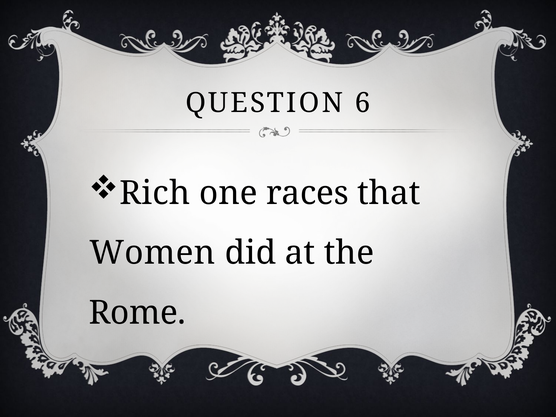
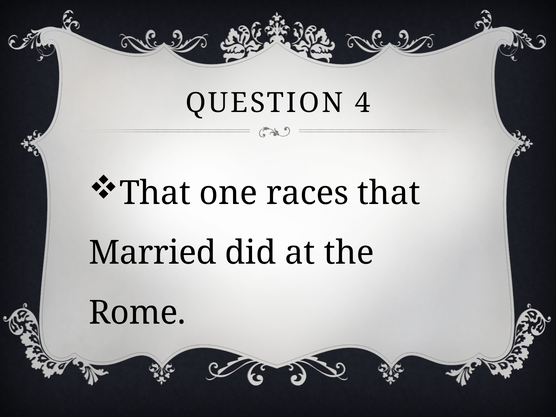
6: 6 -> 4
Rich at (155, 193): Rich -> That
Women: Women -> Married
